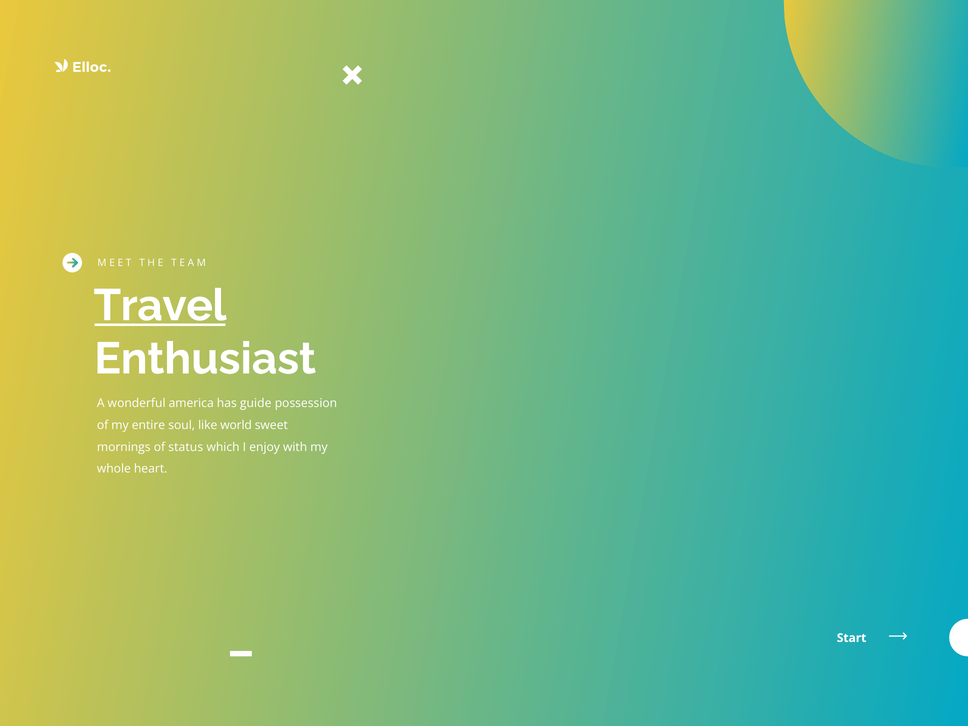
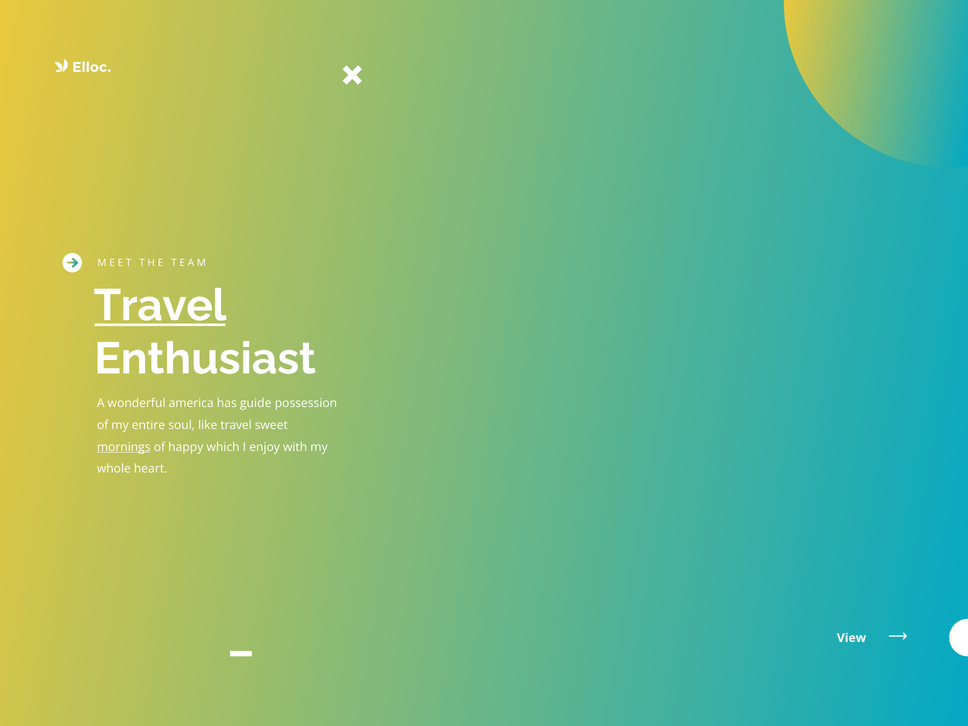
like world: world -> travel
mornings underline: none -> present
status: status -> happy
Start: Start -> View
